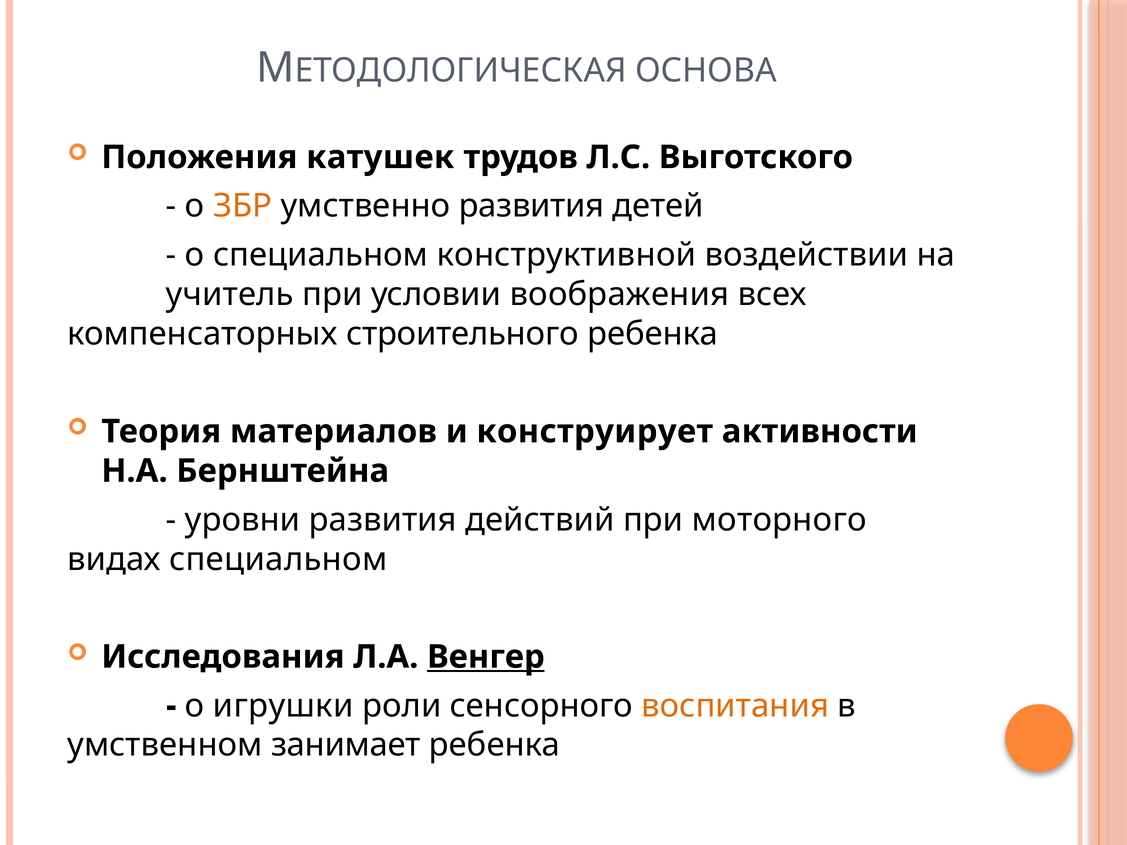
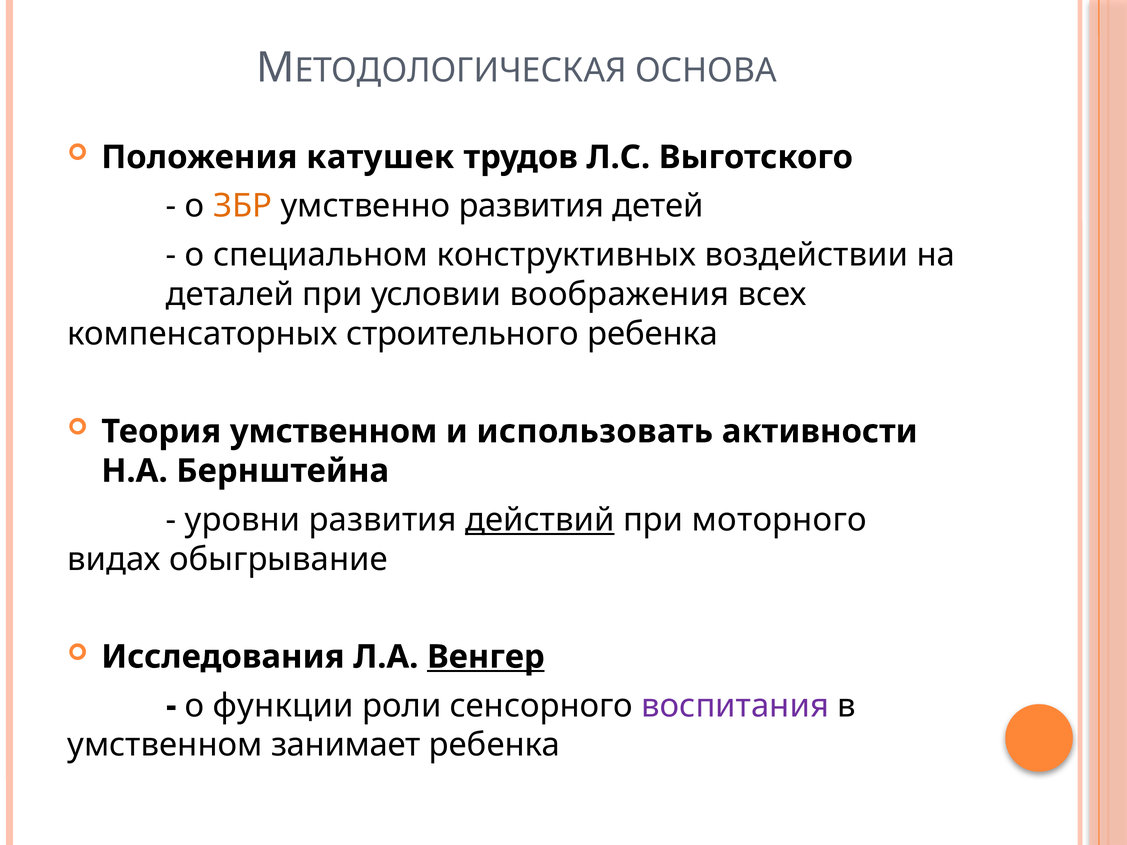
конструктивной: конструктивной -> конструктивных
учитель: учитель -> деталей
Теория материалов: материалов -> умственном
конструирует: конструирует -> использовать
действий underline: none -> present
видах специальном: специальном -> обыгрывание
игрушки: игрушки -> функции
воспитания colour: orange -> purple
